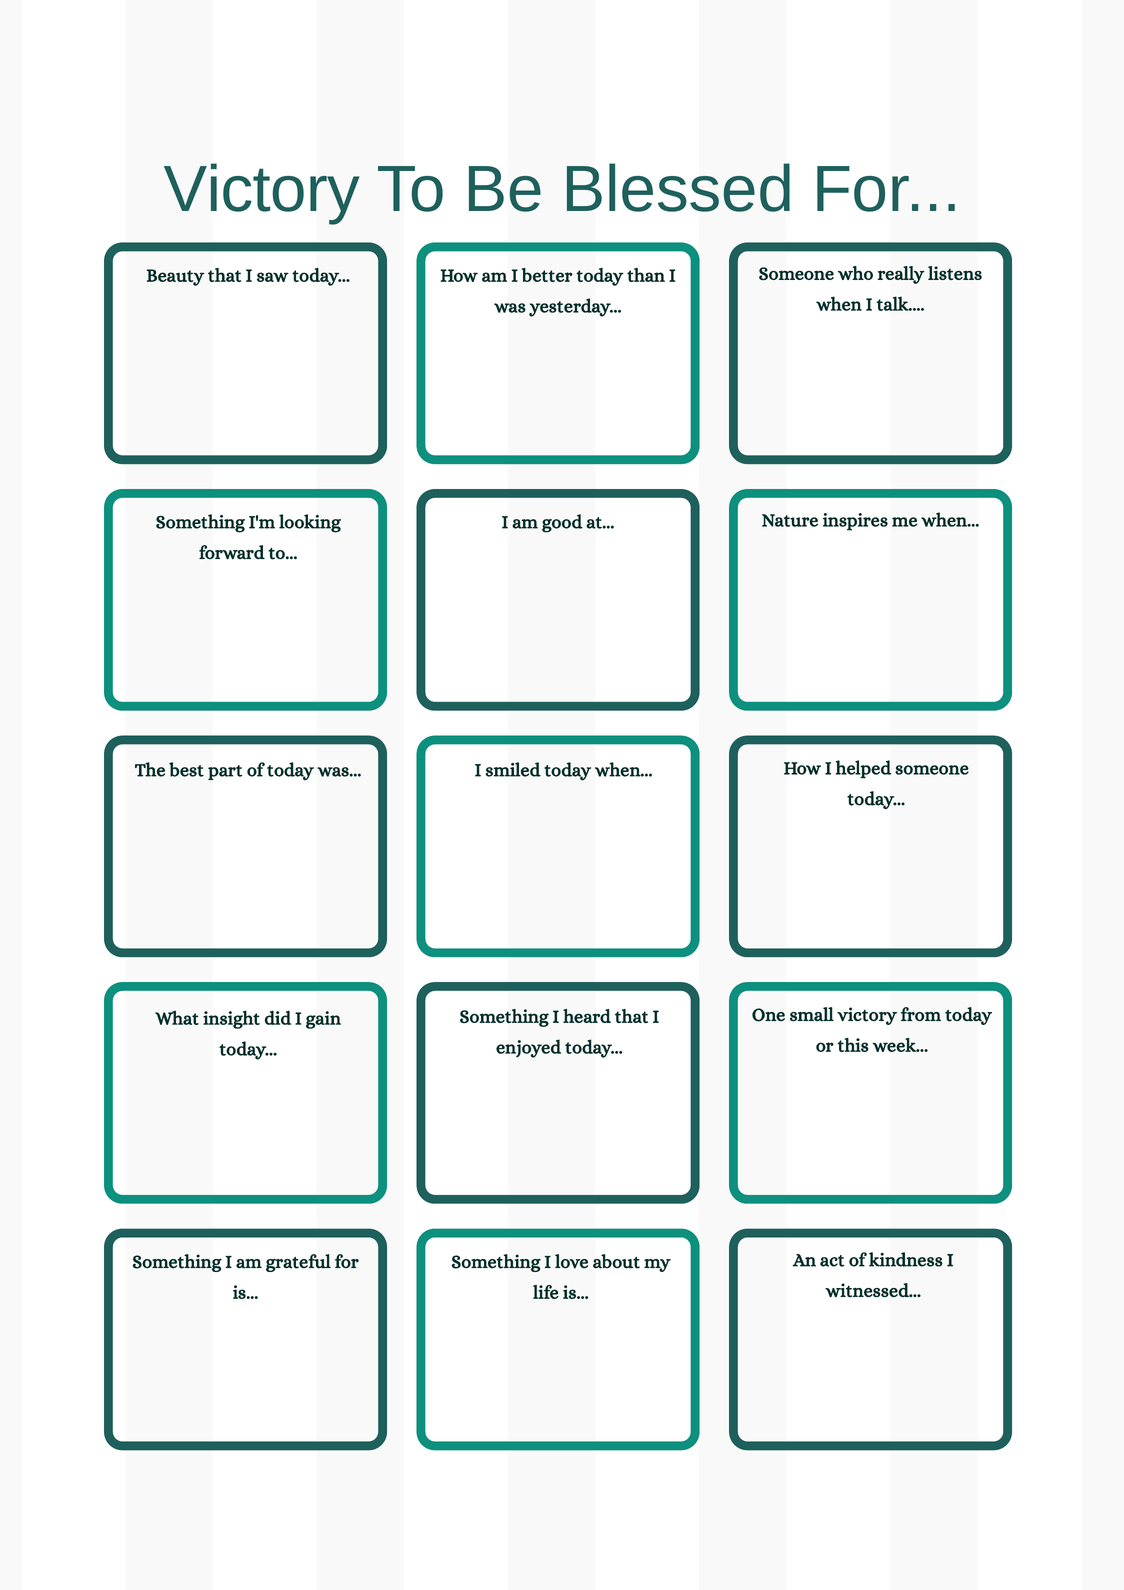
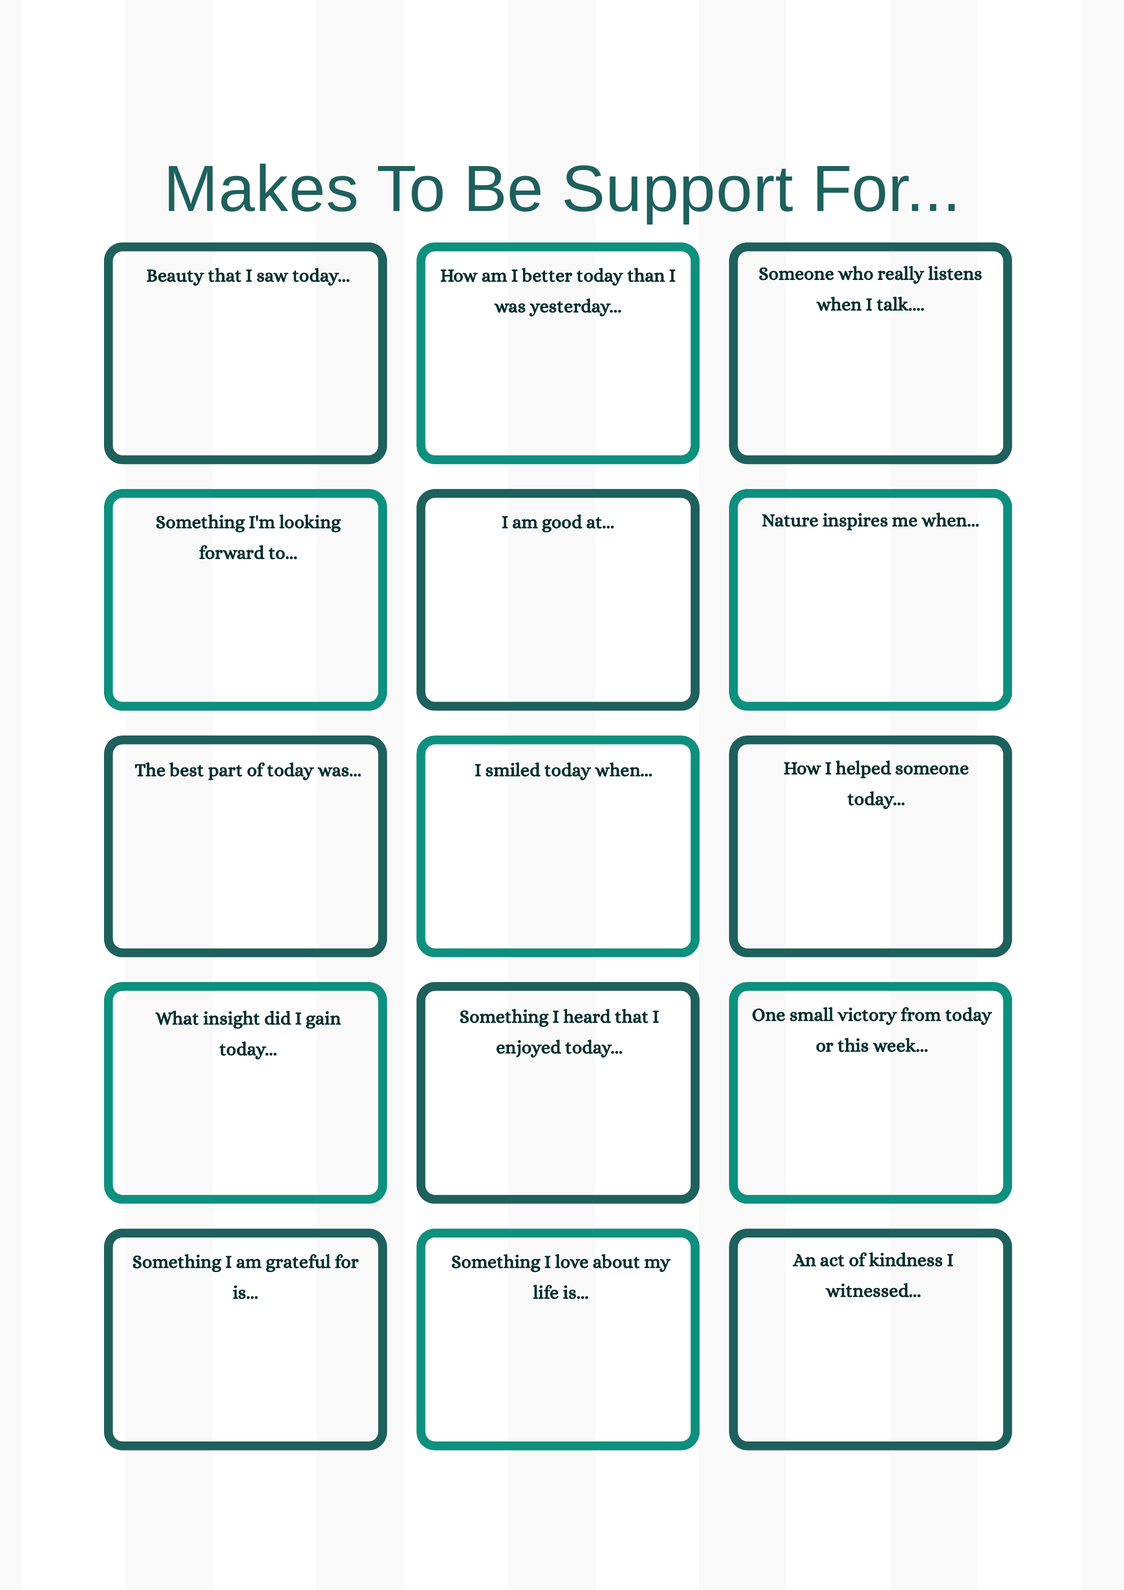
Victory at (262, 190): Victory -> Makes
Blessed: Blessed -> Support
